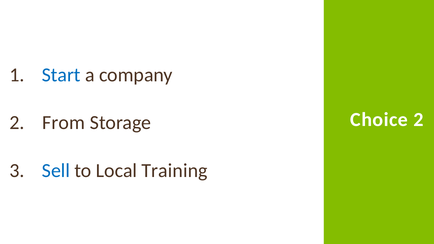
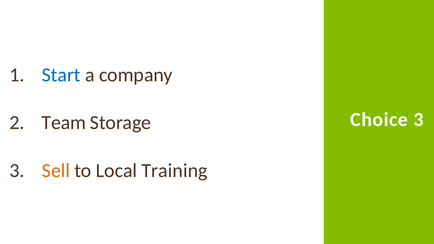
Choice 2: 2 -> 3
From: From -> Team
Sell colour: blue -> orange
